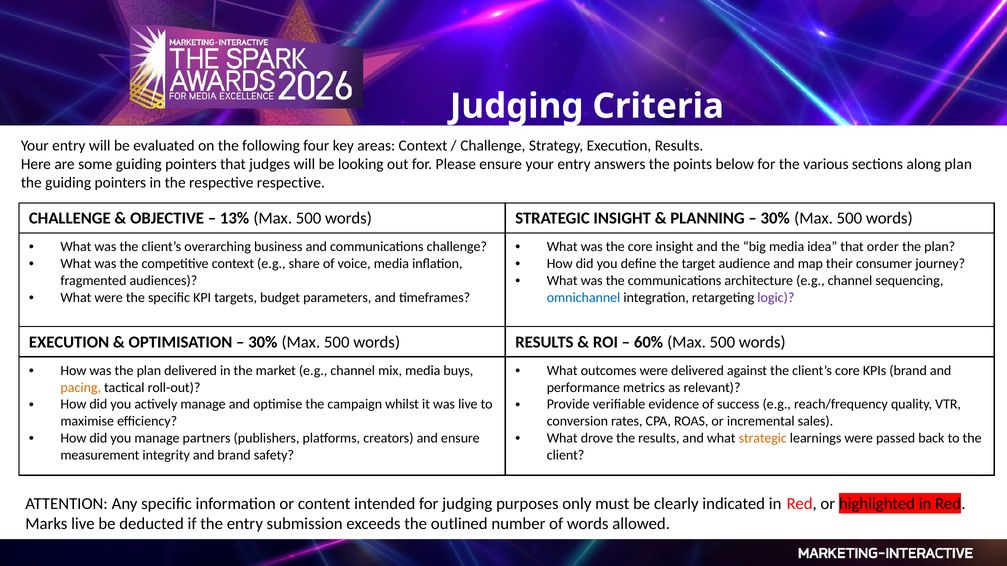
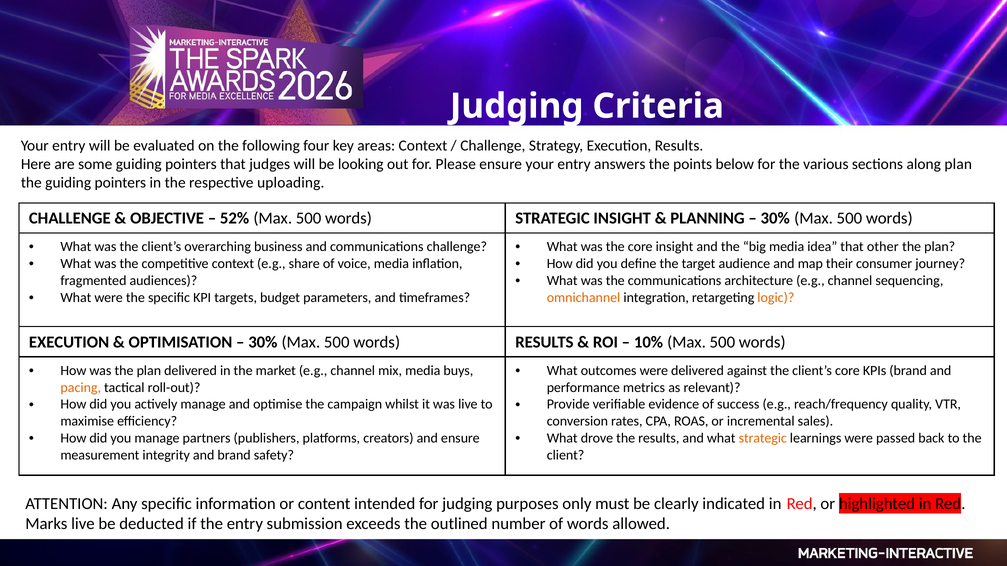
respective respective: respective -> uploading
13%: 13% -> 52%
order: order -> other
omnichannel colour: blue -> orange
logic colour: purple -> orange
60%: 60% -> 10%
